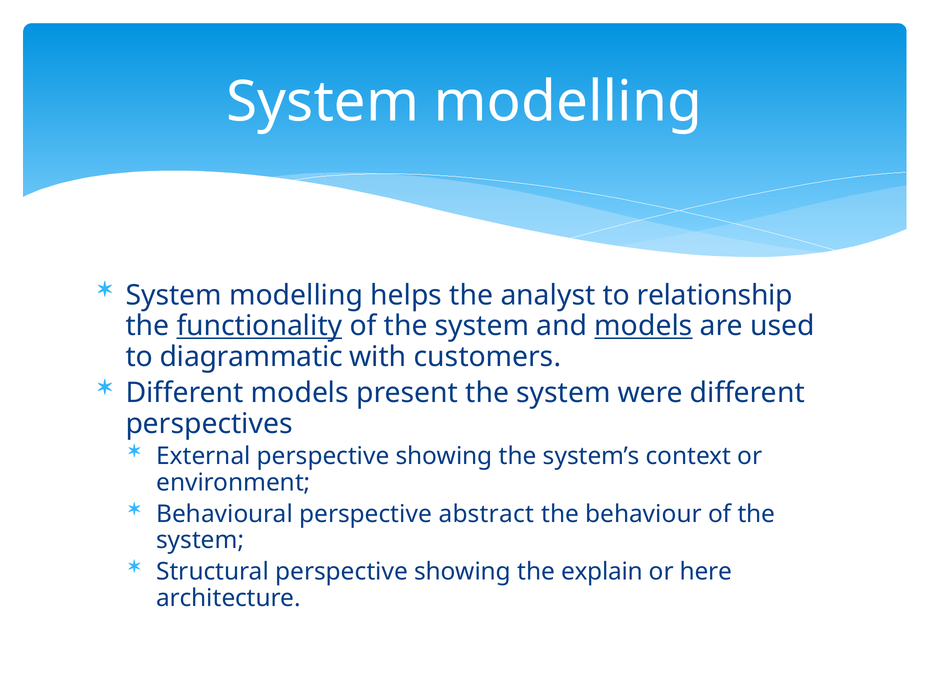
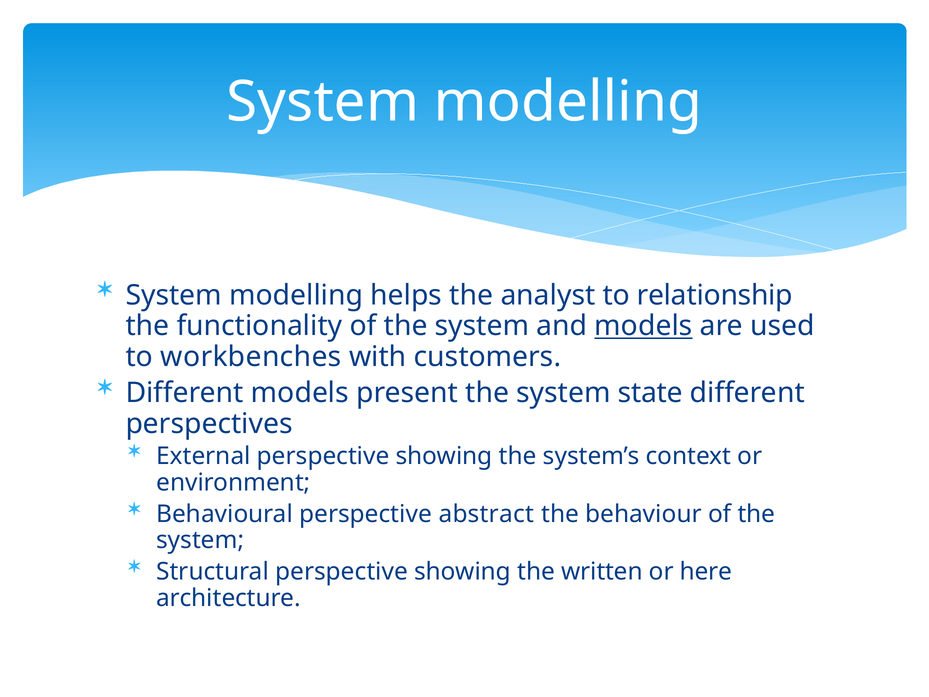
functionality underline: present -> none
diagrammatic: diagrammatic -> workbenches
were: were -> state
explain: explain -> written
